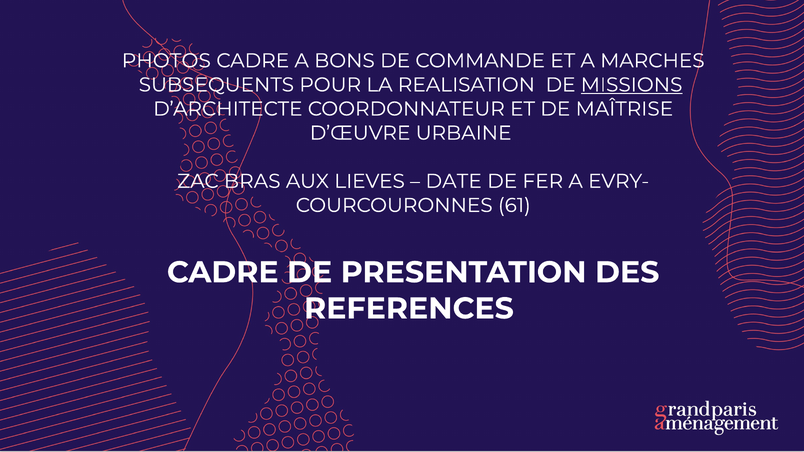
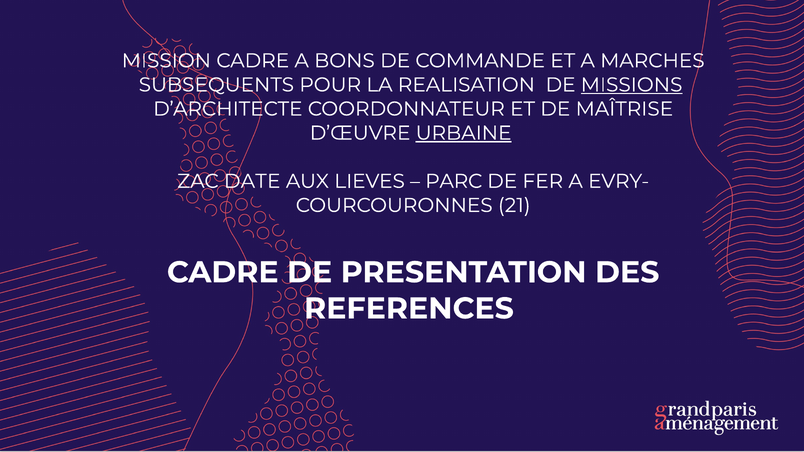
PHOTOS: PHOTOS -> MISSION
URBAINE underline: none -> present
BRAS: BRAS -> DATE
DATE: DATE -> PARC
61: 61 -> 21
